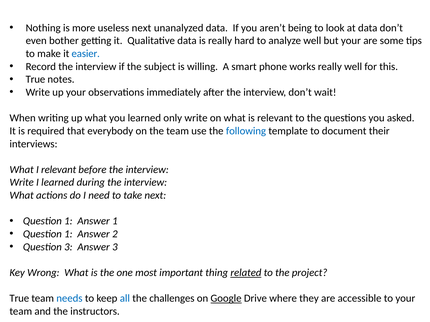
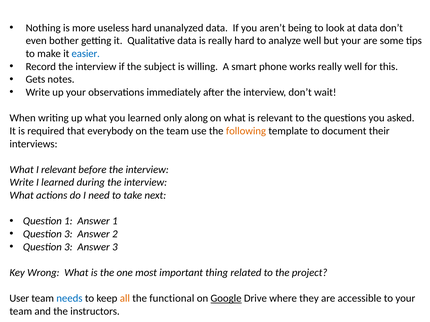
useless next: next -> hard
True at (35, 80): True -> Gets
only write: write -> along
following colour: blue -> orange
1 at (68, 234): 1 -> 3
related underline: present -> none
True at (19, 299): True -> User
all colour: blue -> orange
challenges: challenges -> functional
